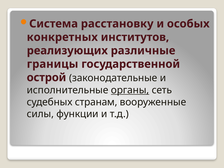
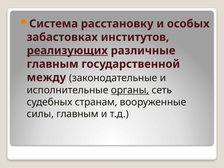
конкретных: конкретных -> забастовках
реализующих underline: none -> present
границы at (53, 64): границы -> главным
острой: острой -> между
силы функции: функции -> главным
